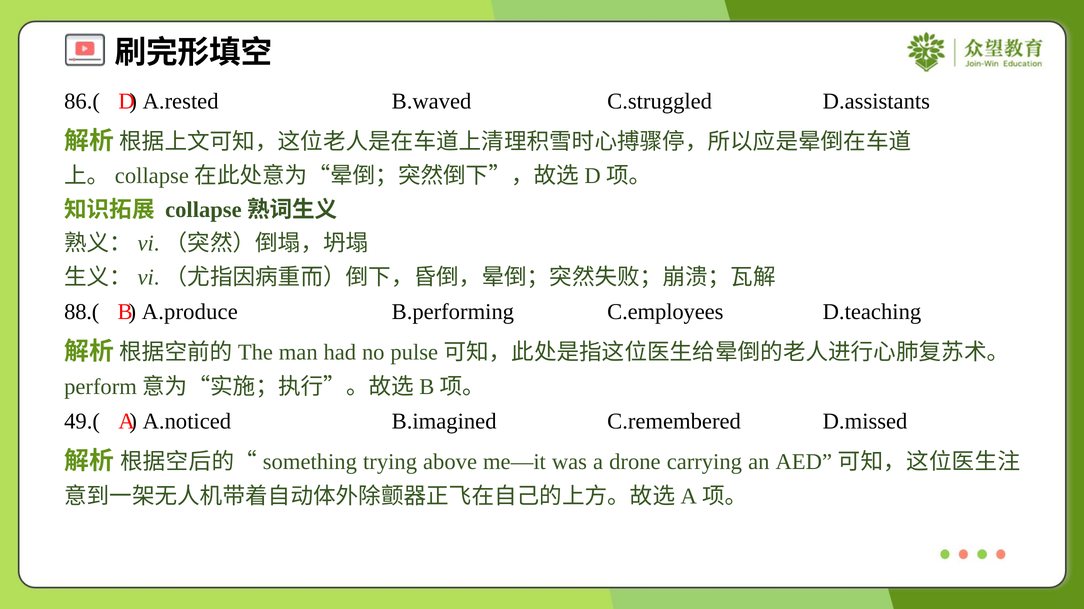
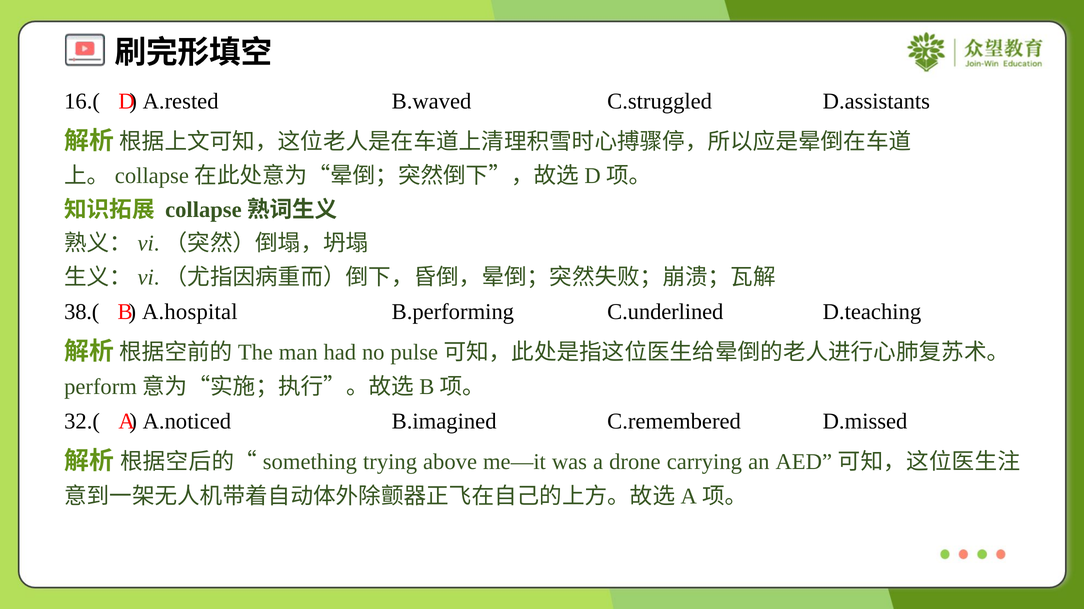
86.(: 86.( -> 16.(
88.(: 88.( -> 38.(
A.produce: A.produce -> A.hospital
C.employees: C.employees -> C.underlined
49.(: 49.( -> 32.(
